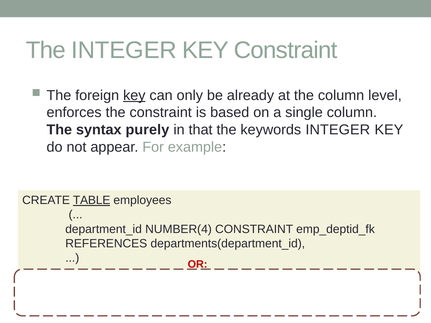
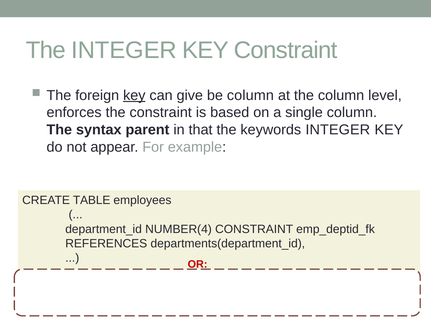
only: only -> give
be already: already -> column
purely: purely -> parent
TABLE underline: present -> none
